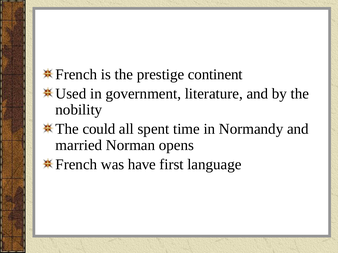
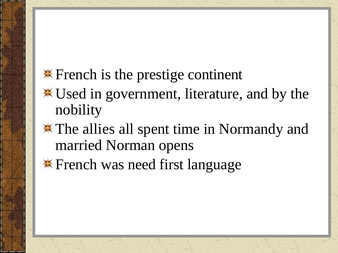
could: could -> allies
have: have -> need
